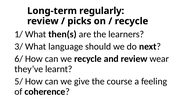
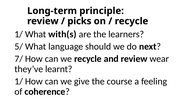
regularly: regularly -> principle
then(s: then(s -> with(s
3/: 3/ -> 5/
6/: 6/ -> 7/
5/ at (19, 81): 5/ -> 1/
